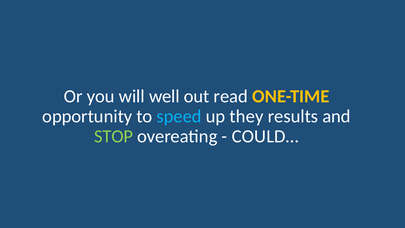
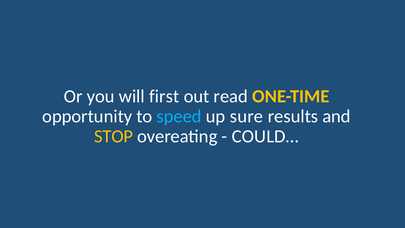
well: well -> first
they: they -> sure
STOP colour: light green -> yellow
